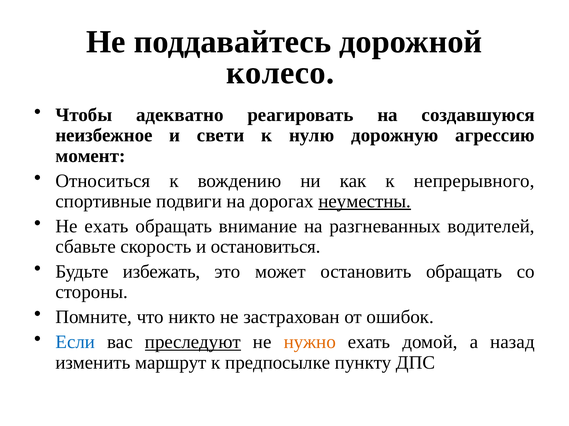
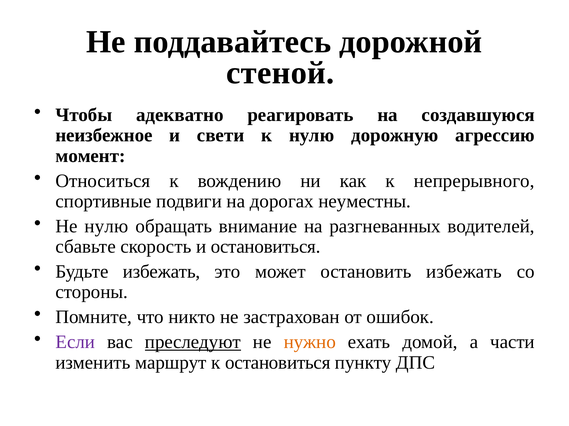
колесо: колесо -> стеной
неуместны underline: present -> none
Не ехать: ехать -> нулю
остановить обращать: обращать -> избежать
Если colour: blue -> purple
назад: назад -> части
к предпосылке: предпосылке -> остановиться
